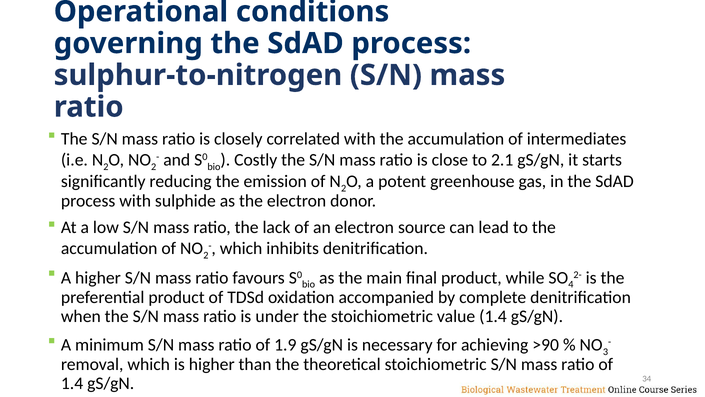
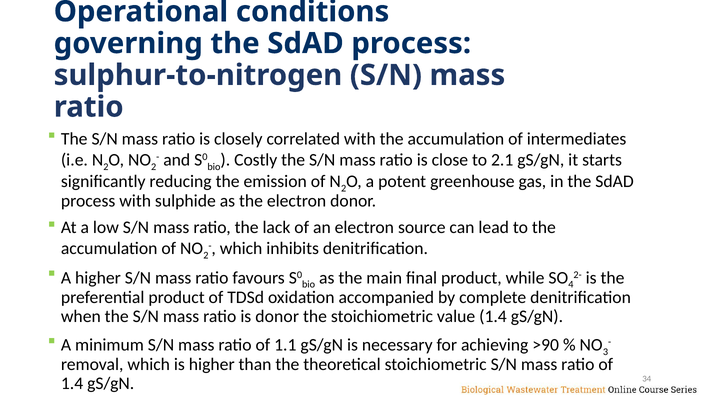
is under: under -> donor
1.9: 1.9 -> 1.1
